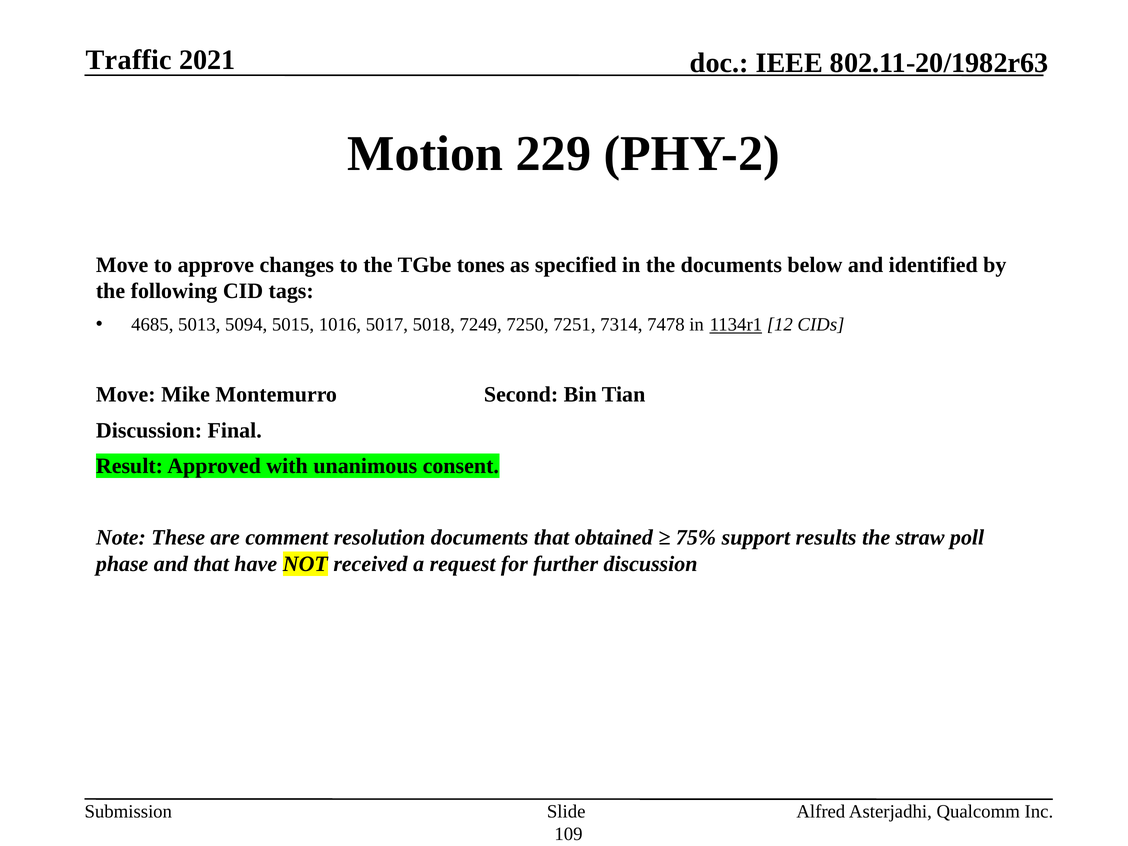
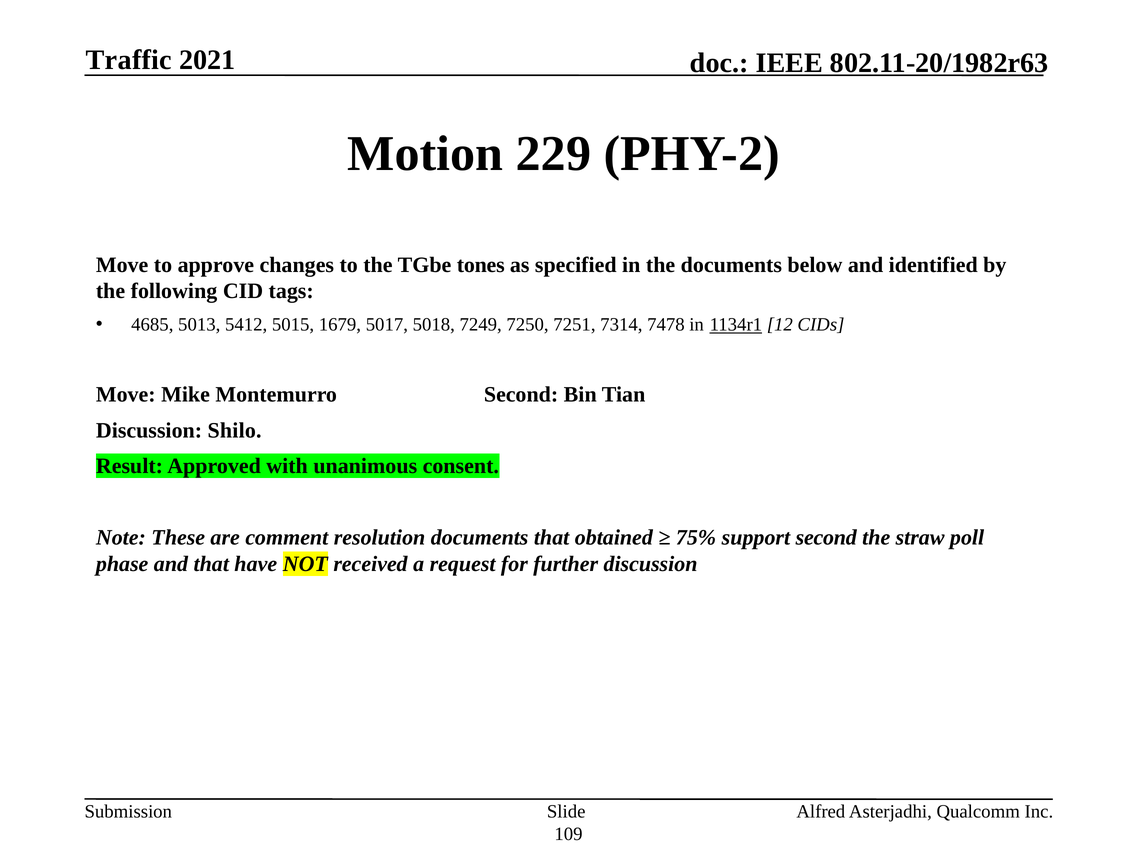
5094: 5094 -> 5412
1016: 1016 -> 1679
Final: Final -> Shilo
support results: results -> second
